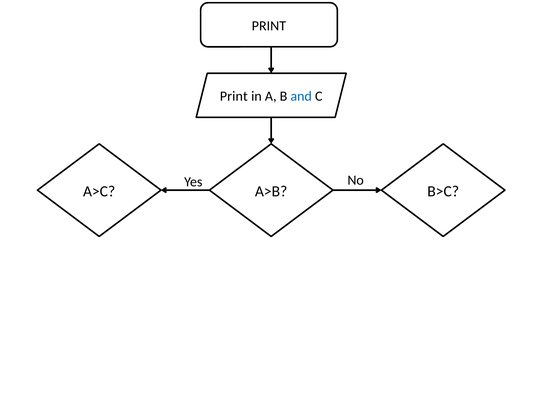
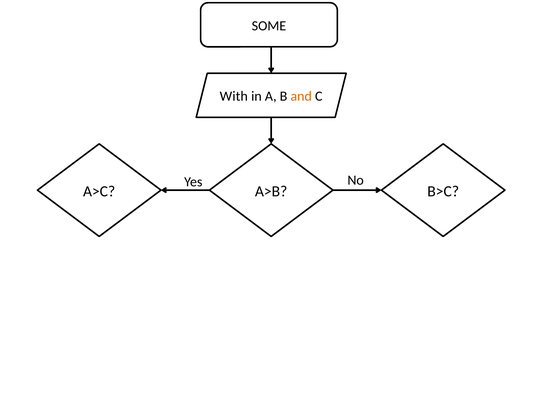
PRINT at (269, 26): PRINT -> SOME
Print at (234, 96): Print -> With
and colour: blue -> orange
